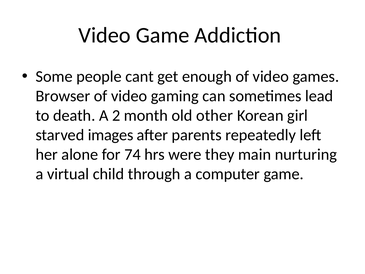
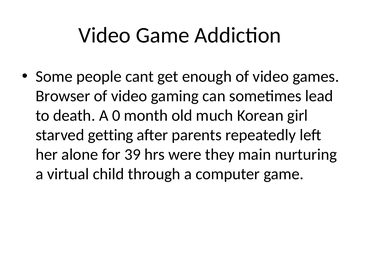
2: 2 -> 0
other: other -> much
images: images -> getting
74: 74 -> 39
